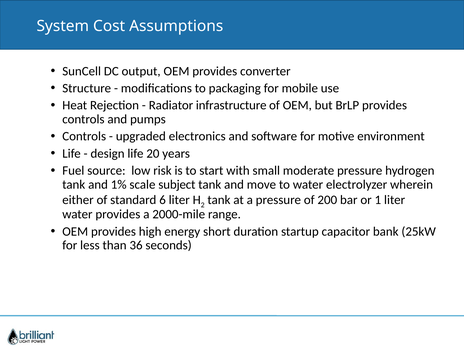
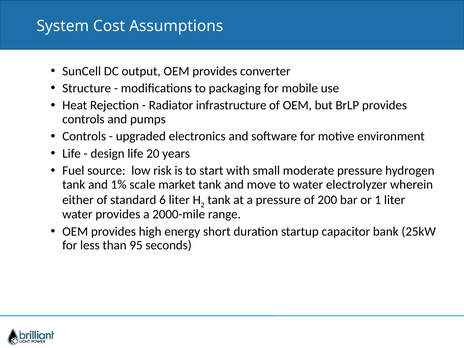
subject: subject -> market
36: 36 -> 95
